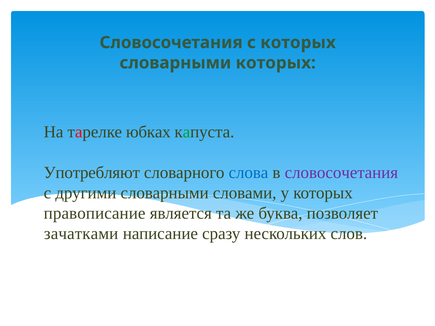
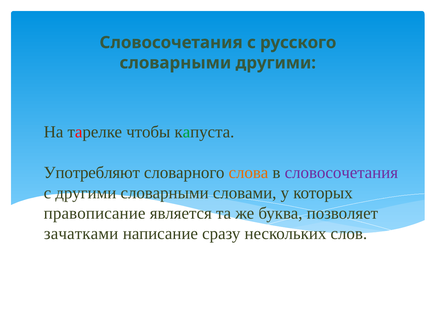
с которых: которых -> русского
словарными которых: которых -> другими
юбках: юбках -> чтобы
слова colour: blue -> orange
